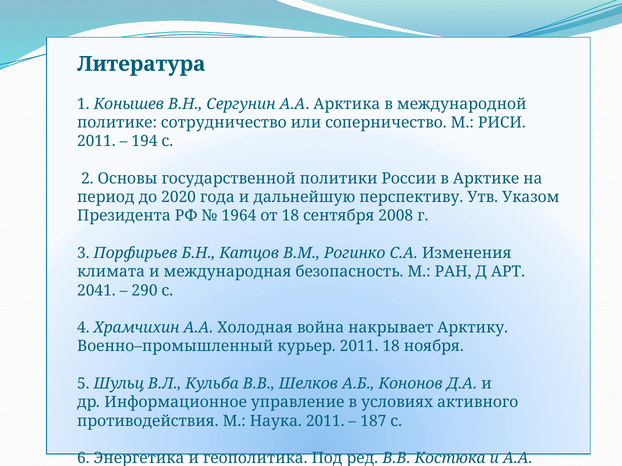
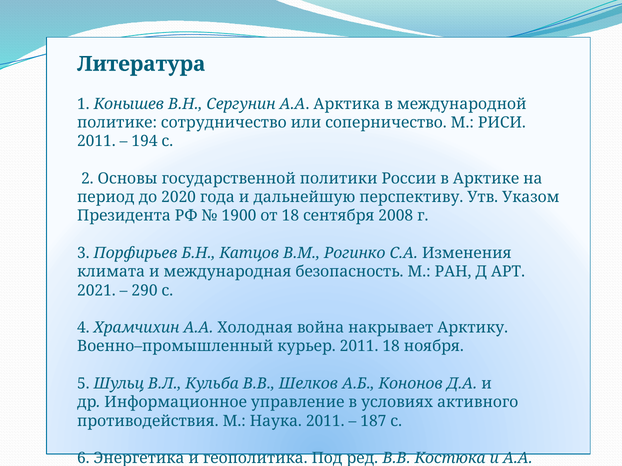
1964: 1964 -> 1900
2041: 2041 -> 2021
